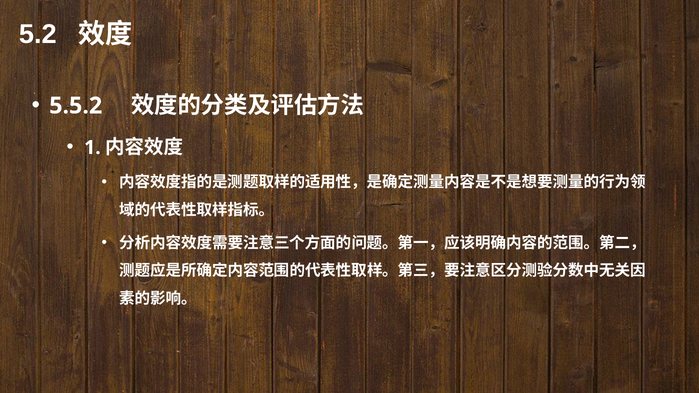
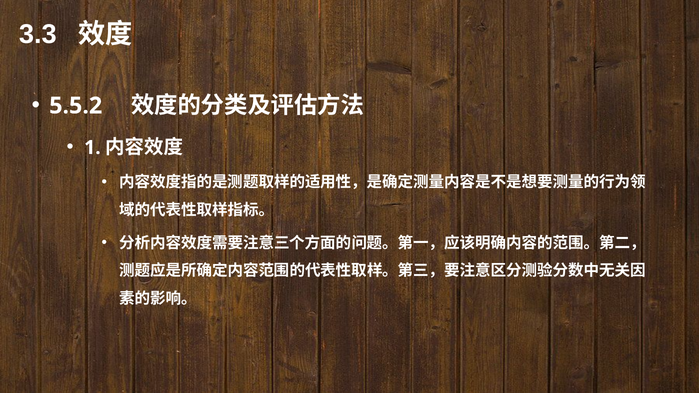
5.2: 5.2 -> 3.3
